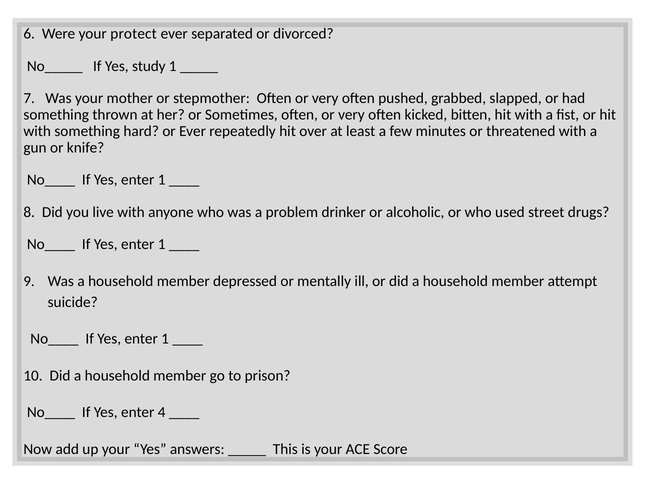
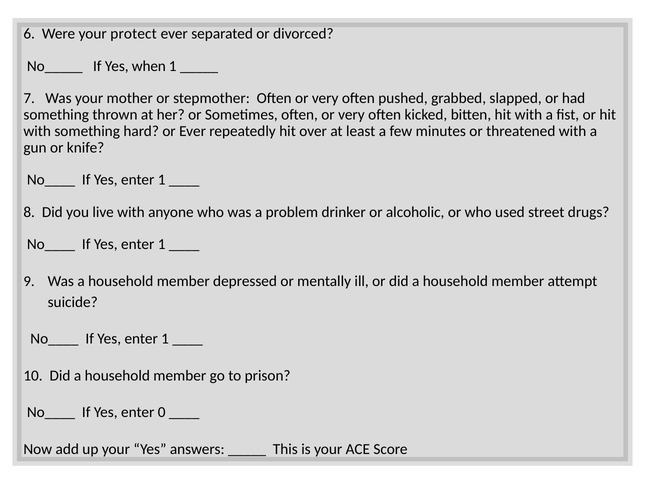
study: study -> when
4: 4 -> 0
